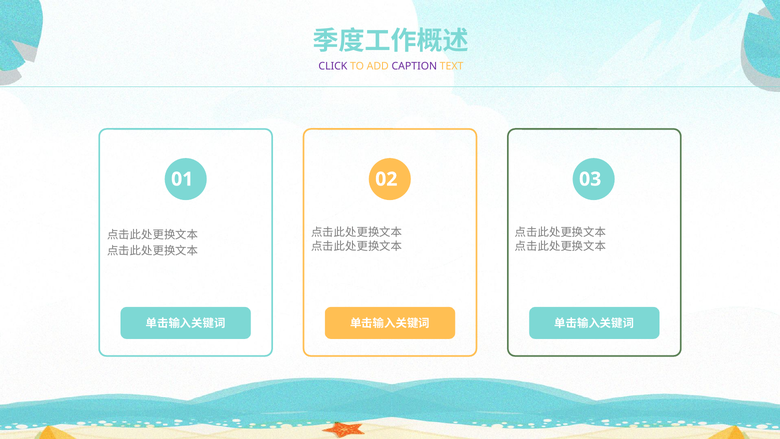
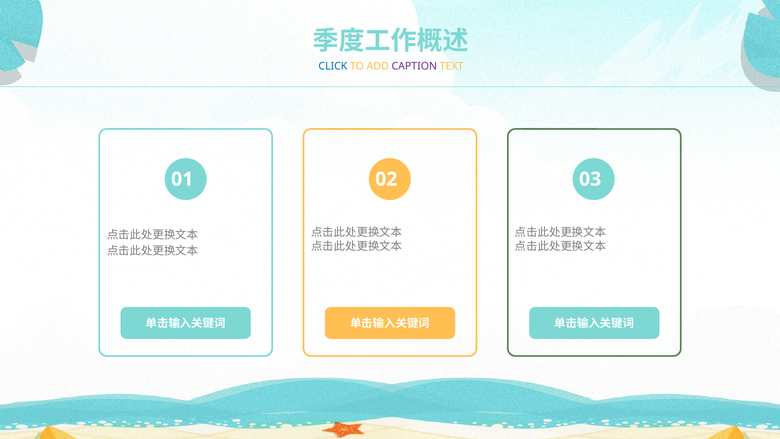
CLICK colour: purple -> blue
